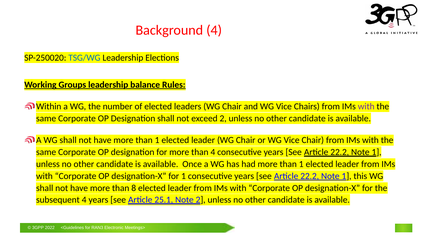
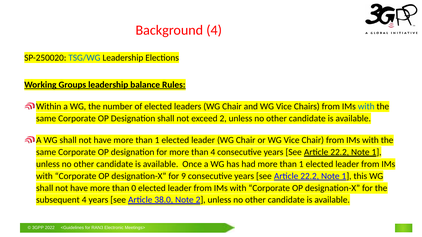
with at (366, 107) colour: purple -> blue
for 1: 1 -> 9
8: 8 -> 0
25.1: 25.1 -> 38.0
